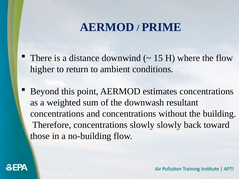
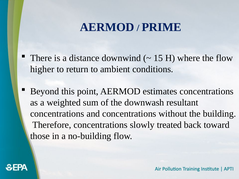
slowly slowly: slowly -> treated
